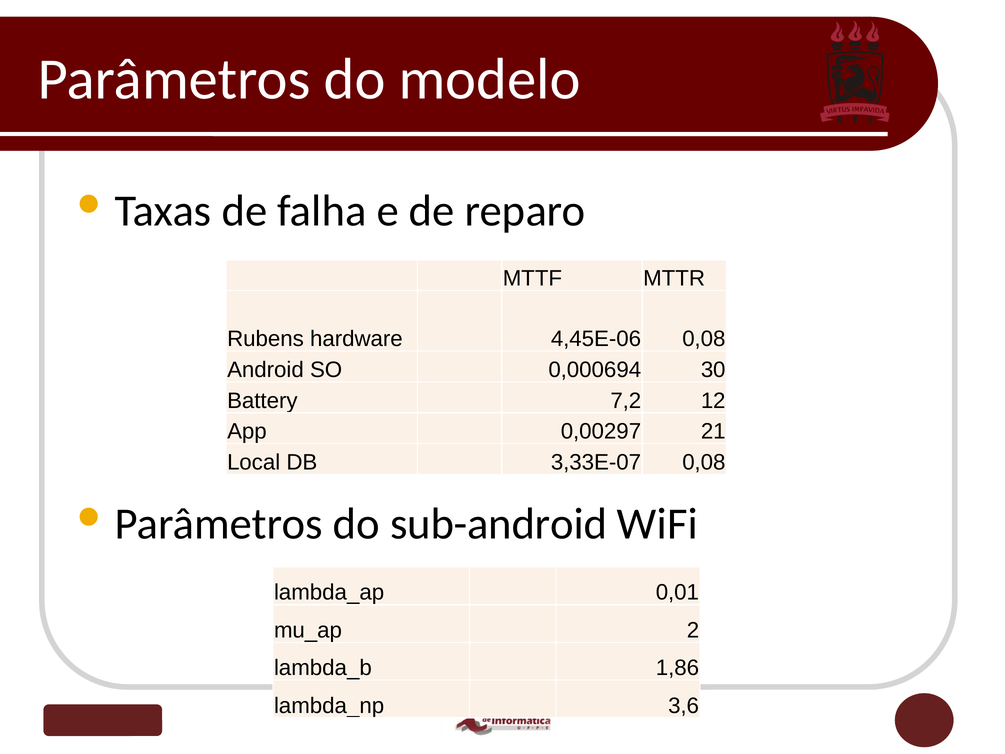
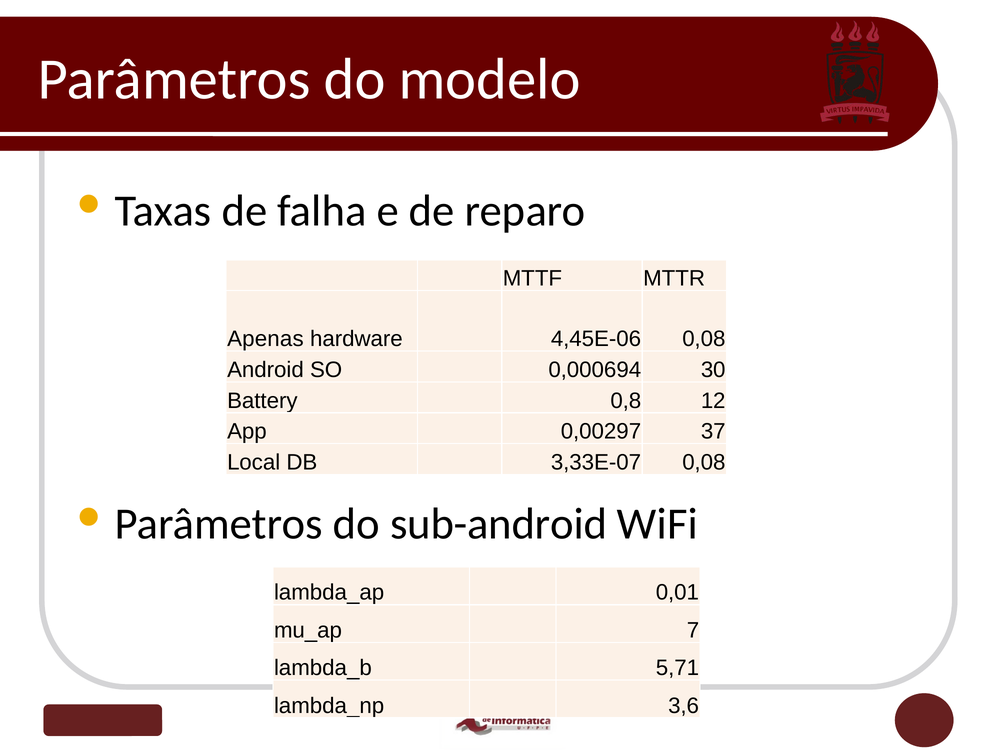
Rubens: Rubens -> Apenas
7,2: 7,2 -> 0,8
21: 21 -> 37
2: 2 -> 7
1,86: 1,86 -> 5,71
